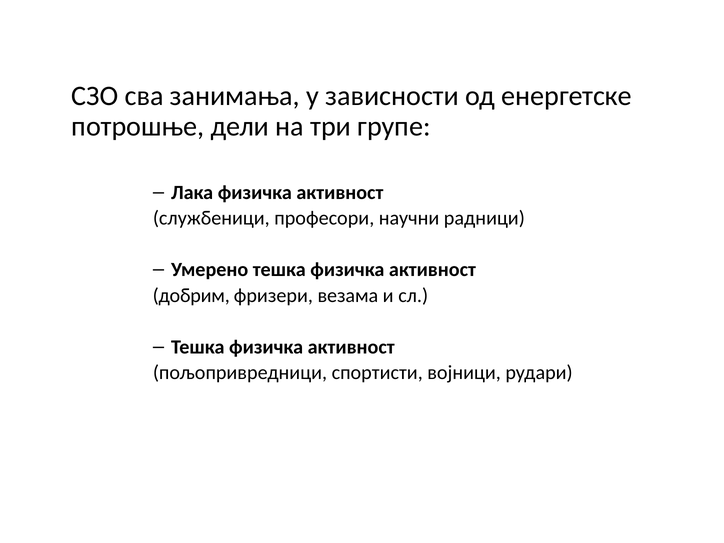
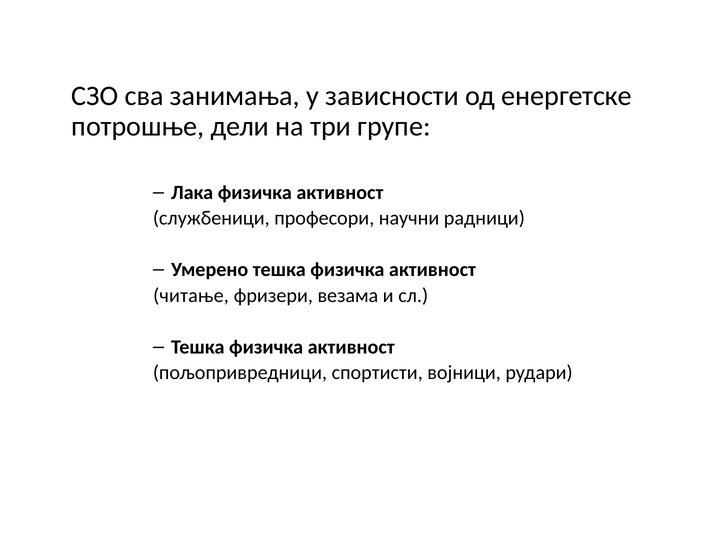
добрим: добрим -> читање
